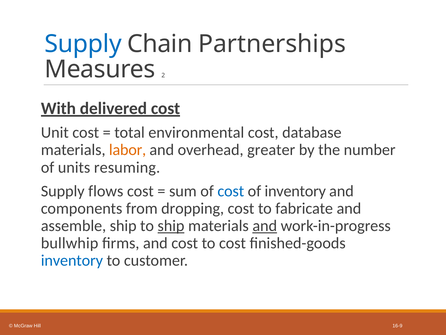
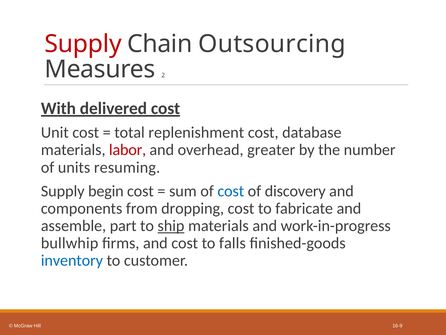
Supply at (83, 44) colour: blue -> red
Partnerships: Partnerships -> Outsourcing
environmental: environmental -> replenishment
labor colour: orange -> red
flows: flows -> begin
of inventory: inventory -> discovery
assemble ship: ship -> part
and at (265, 226) underline: present -> none
to cost: cost -> falls
